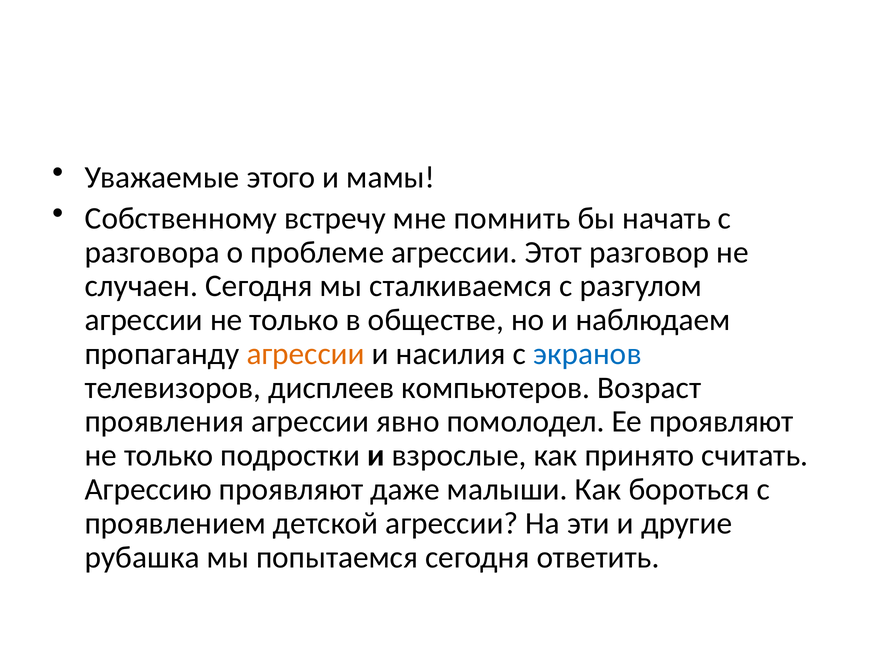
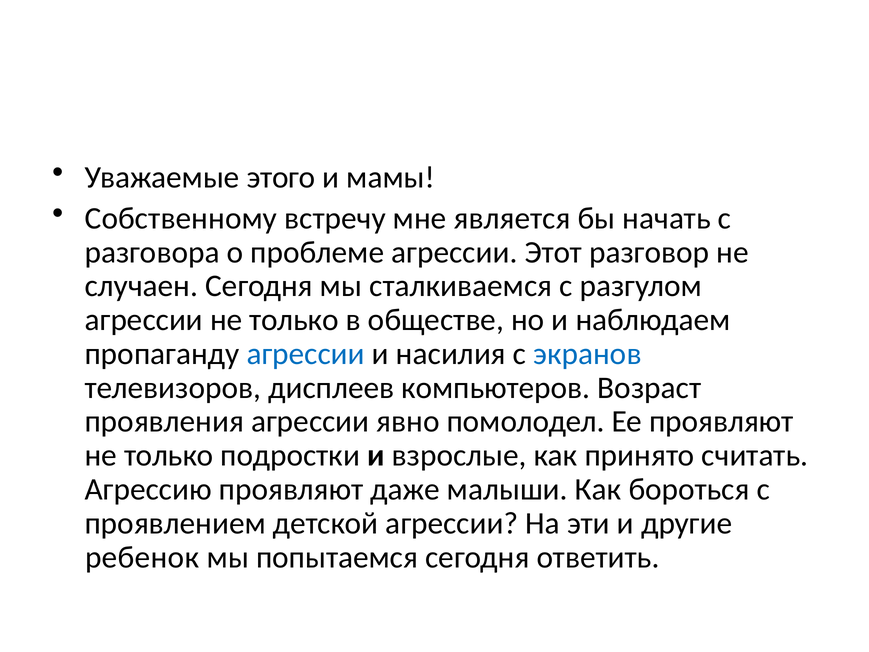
помнить: помнить -> является
агрессии at (306, 354) colour: orange -> blue
рубашка: рубашка -> ребенок
